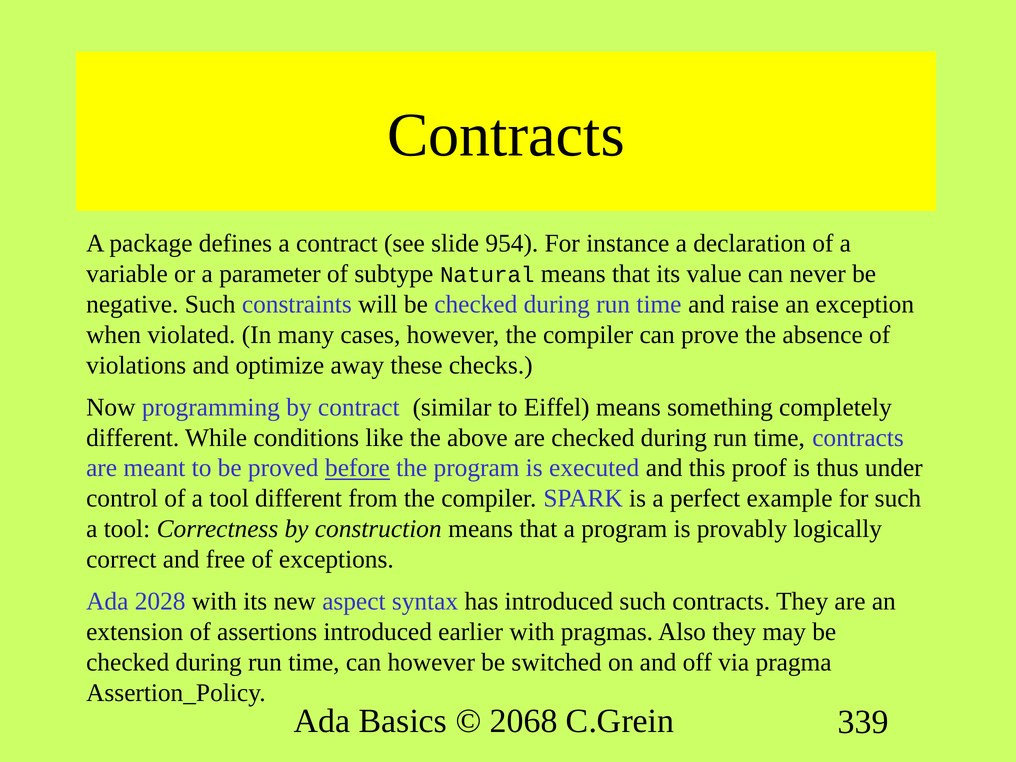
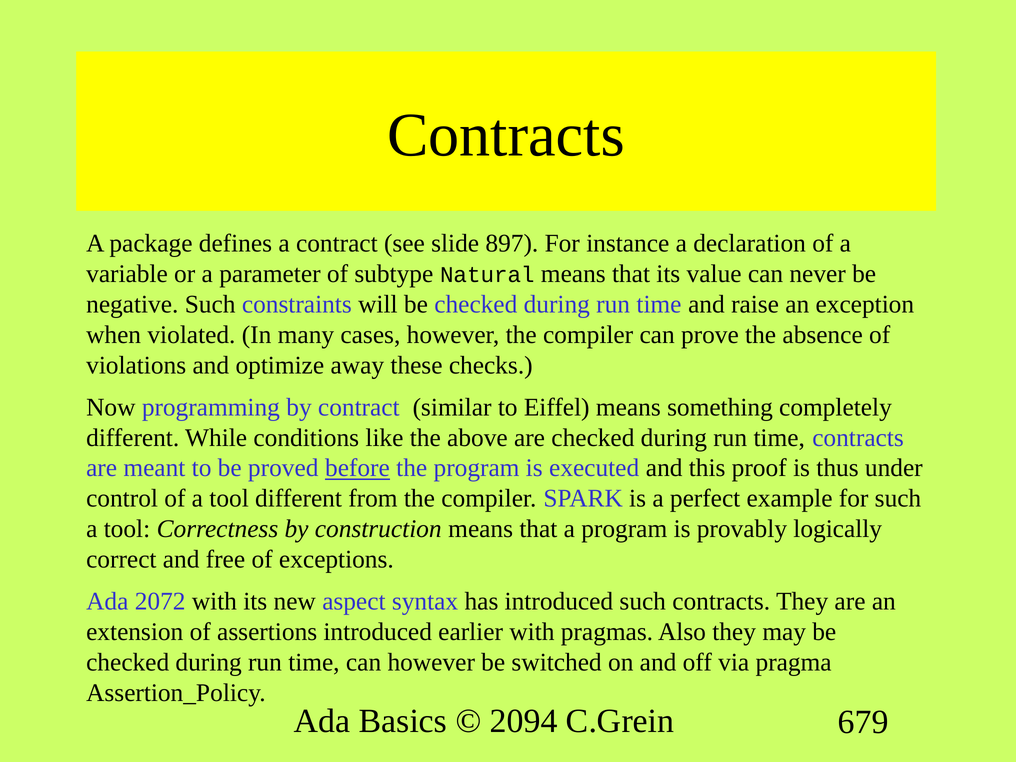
954: 954 -> 897
2028: 2028 -> 2072
2068: 2068 -> 2094
339: 339 -> 679
